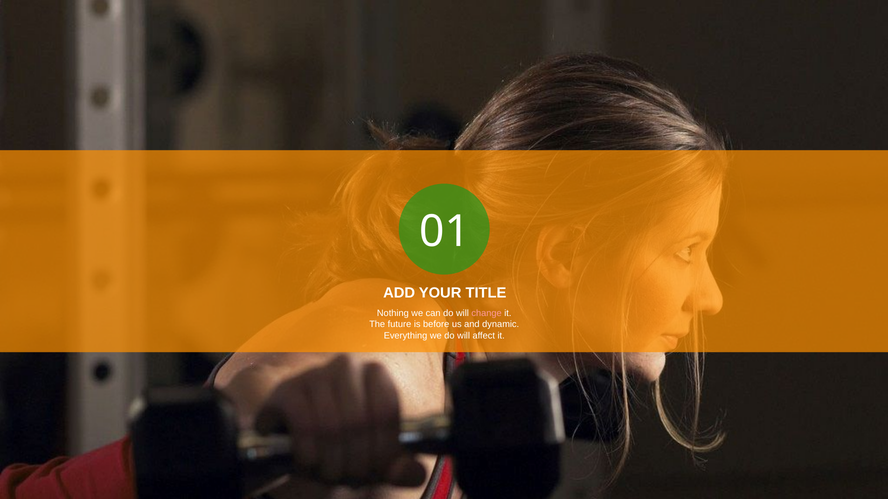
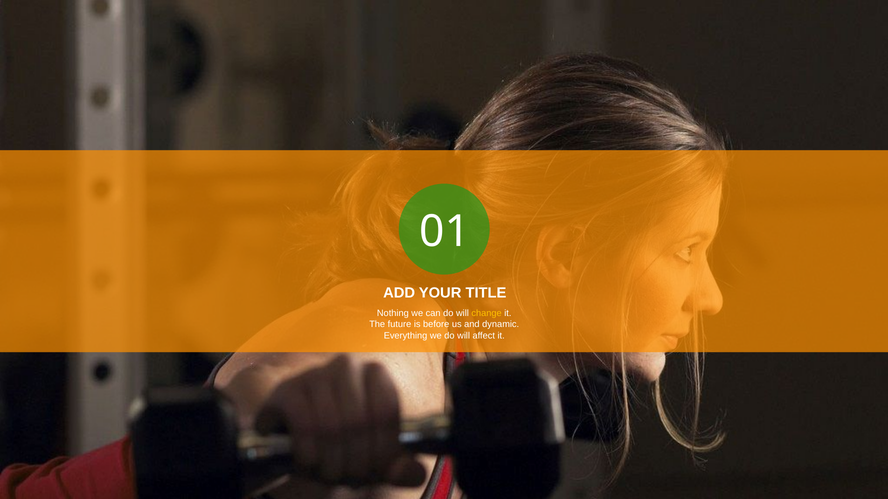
change colour: pink -> yellow
